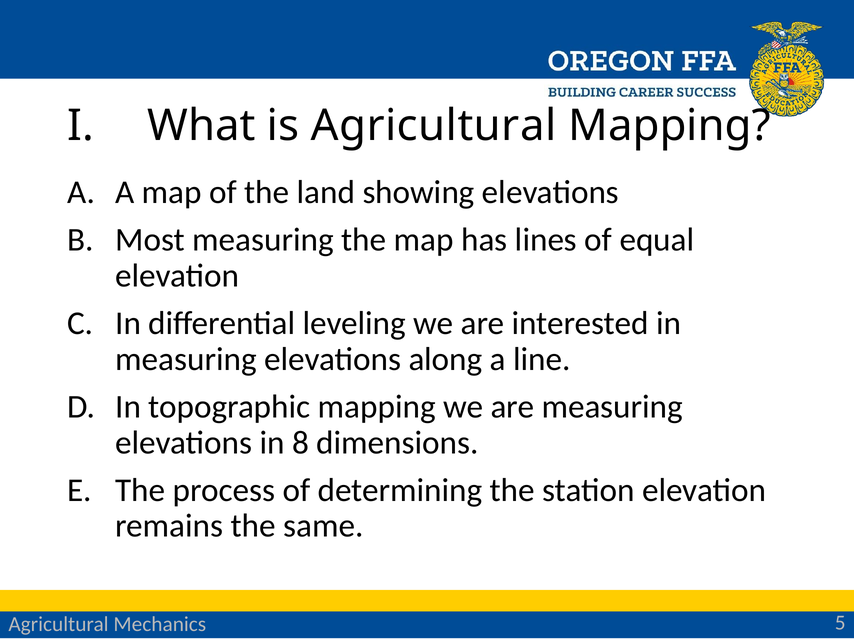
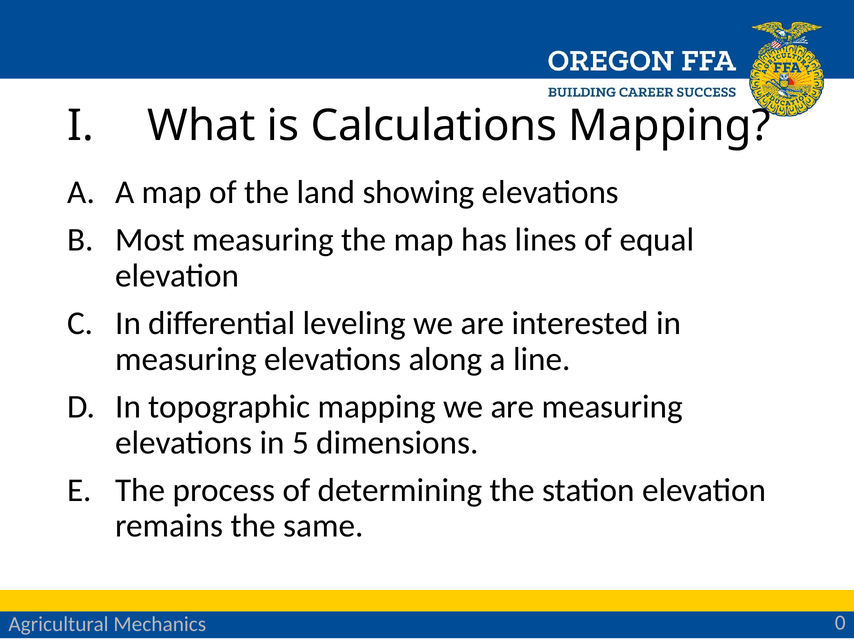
is Agricultural: Agricultural -> Calculations
8: 8 -> 5
5: 5 -> 0
